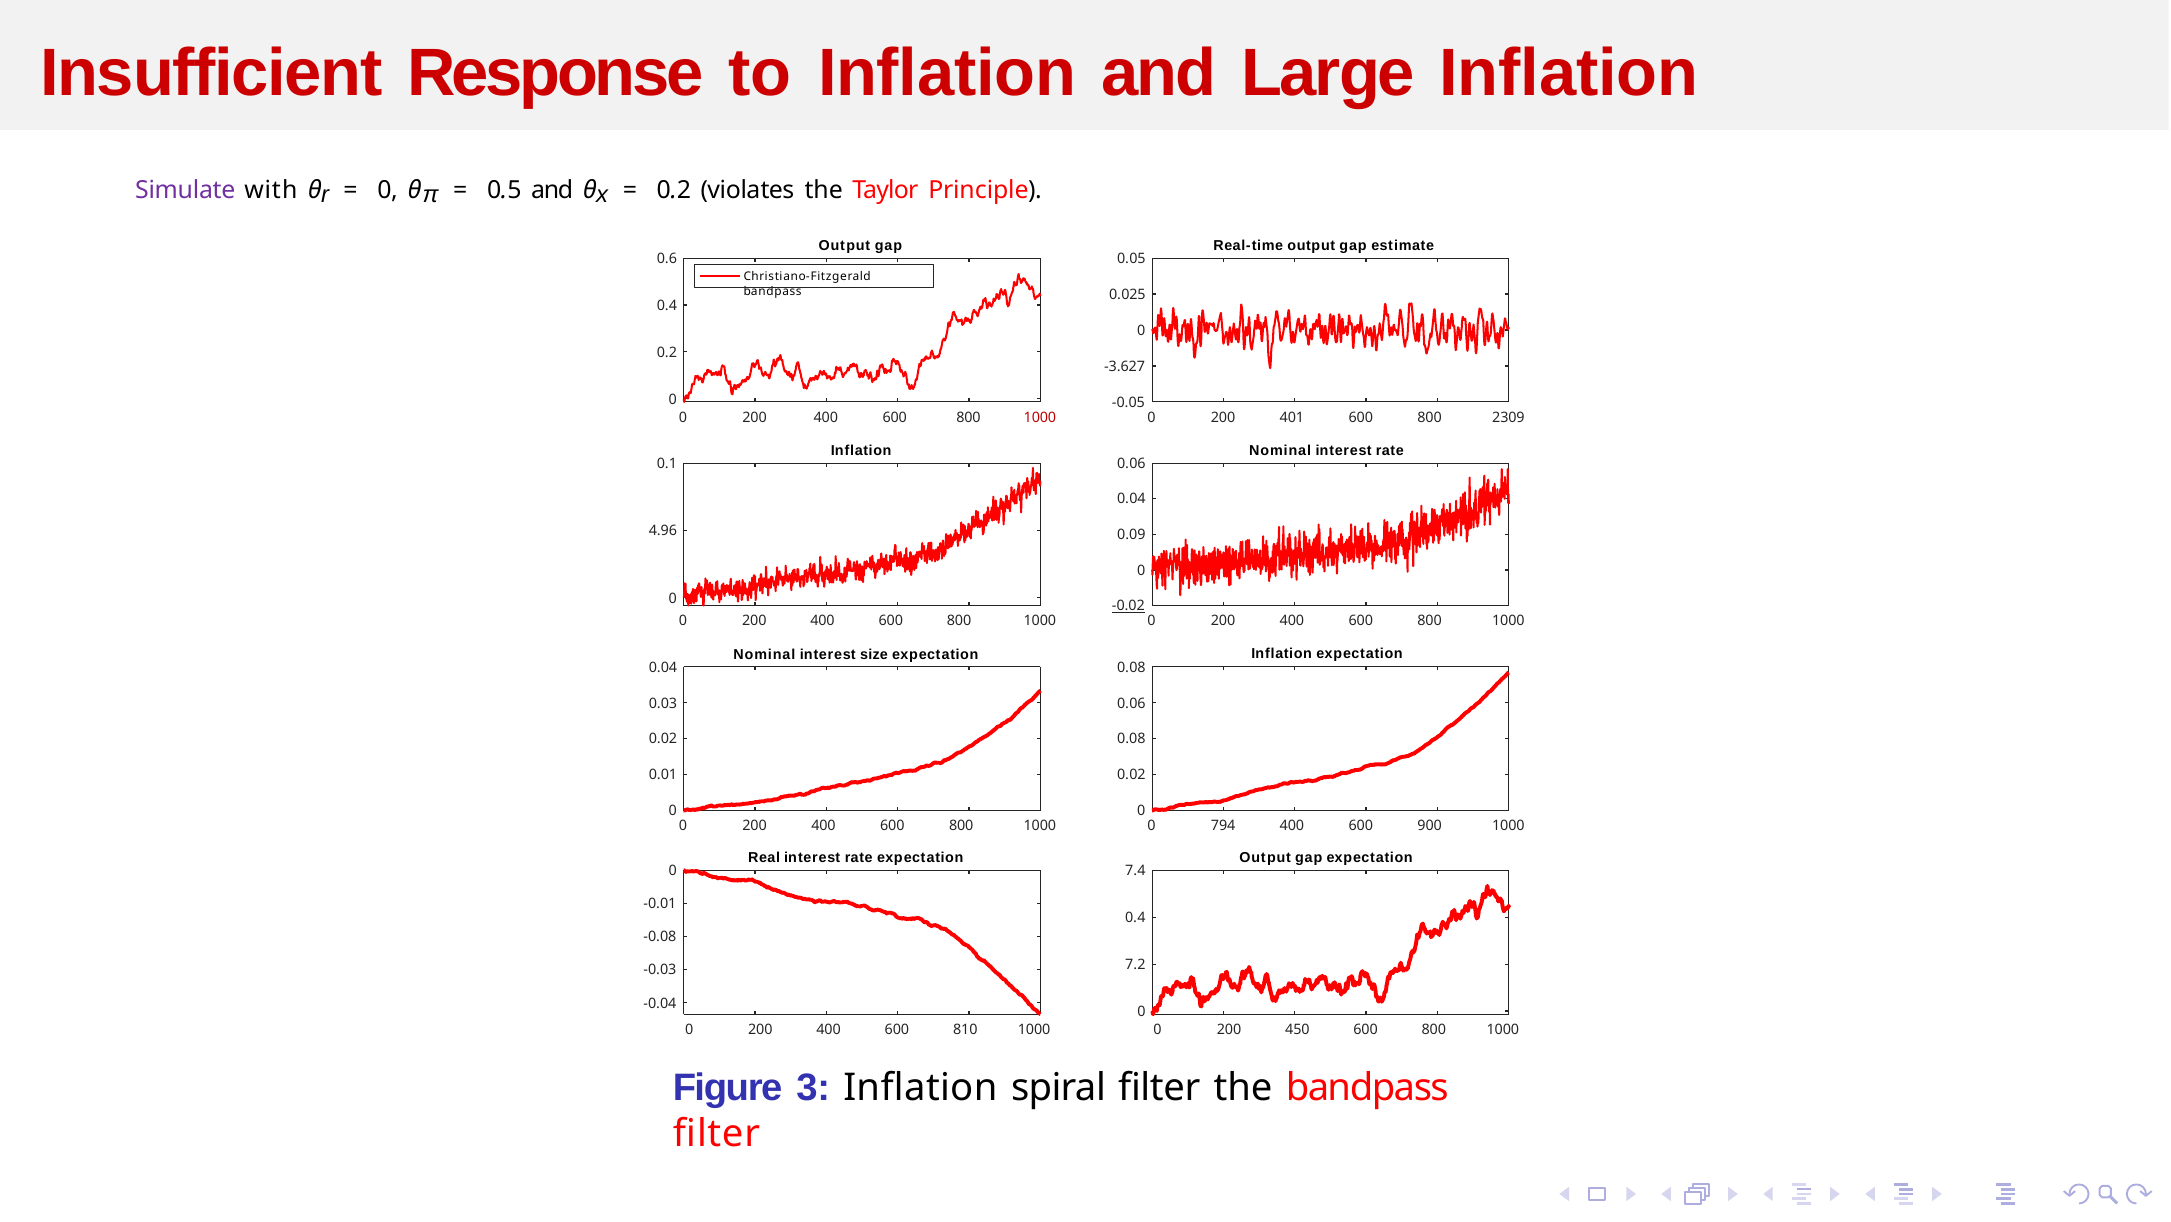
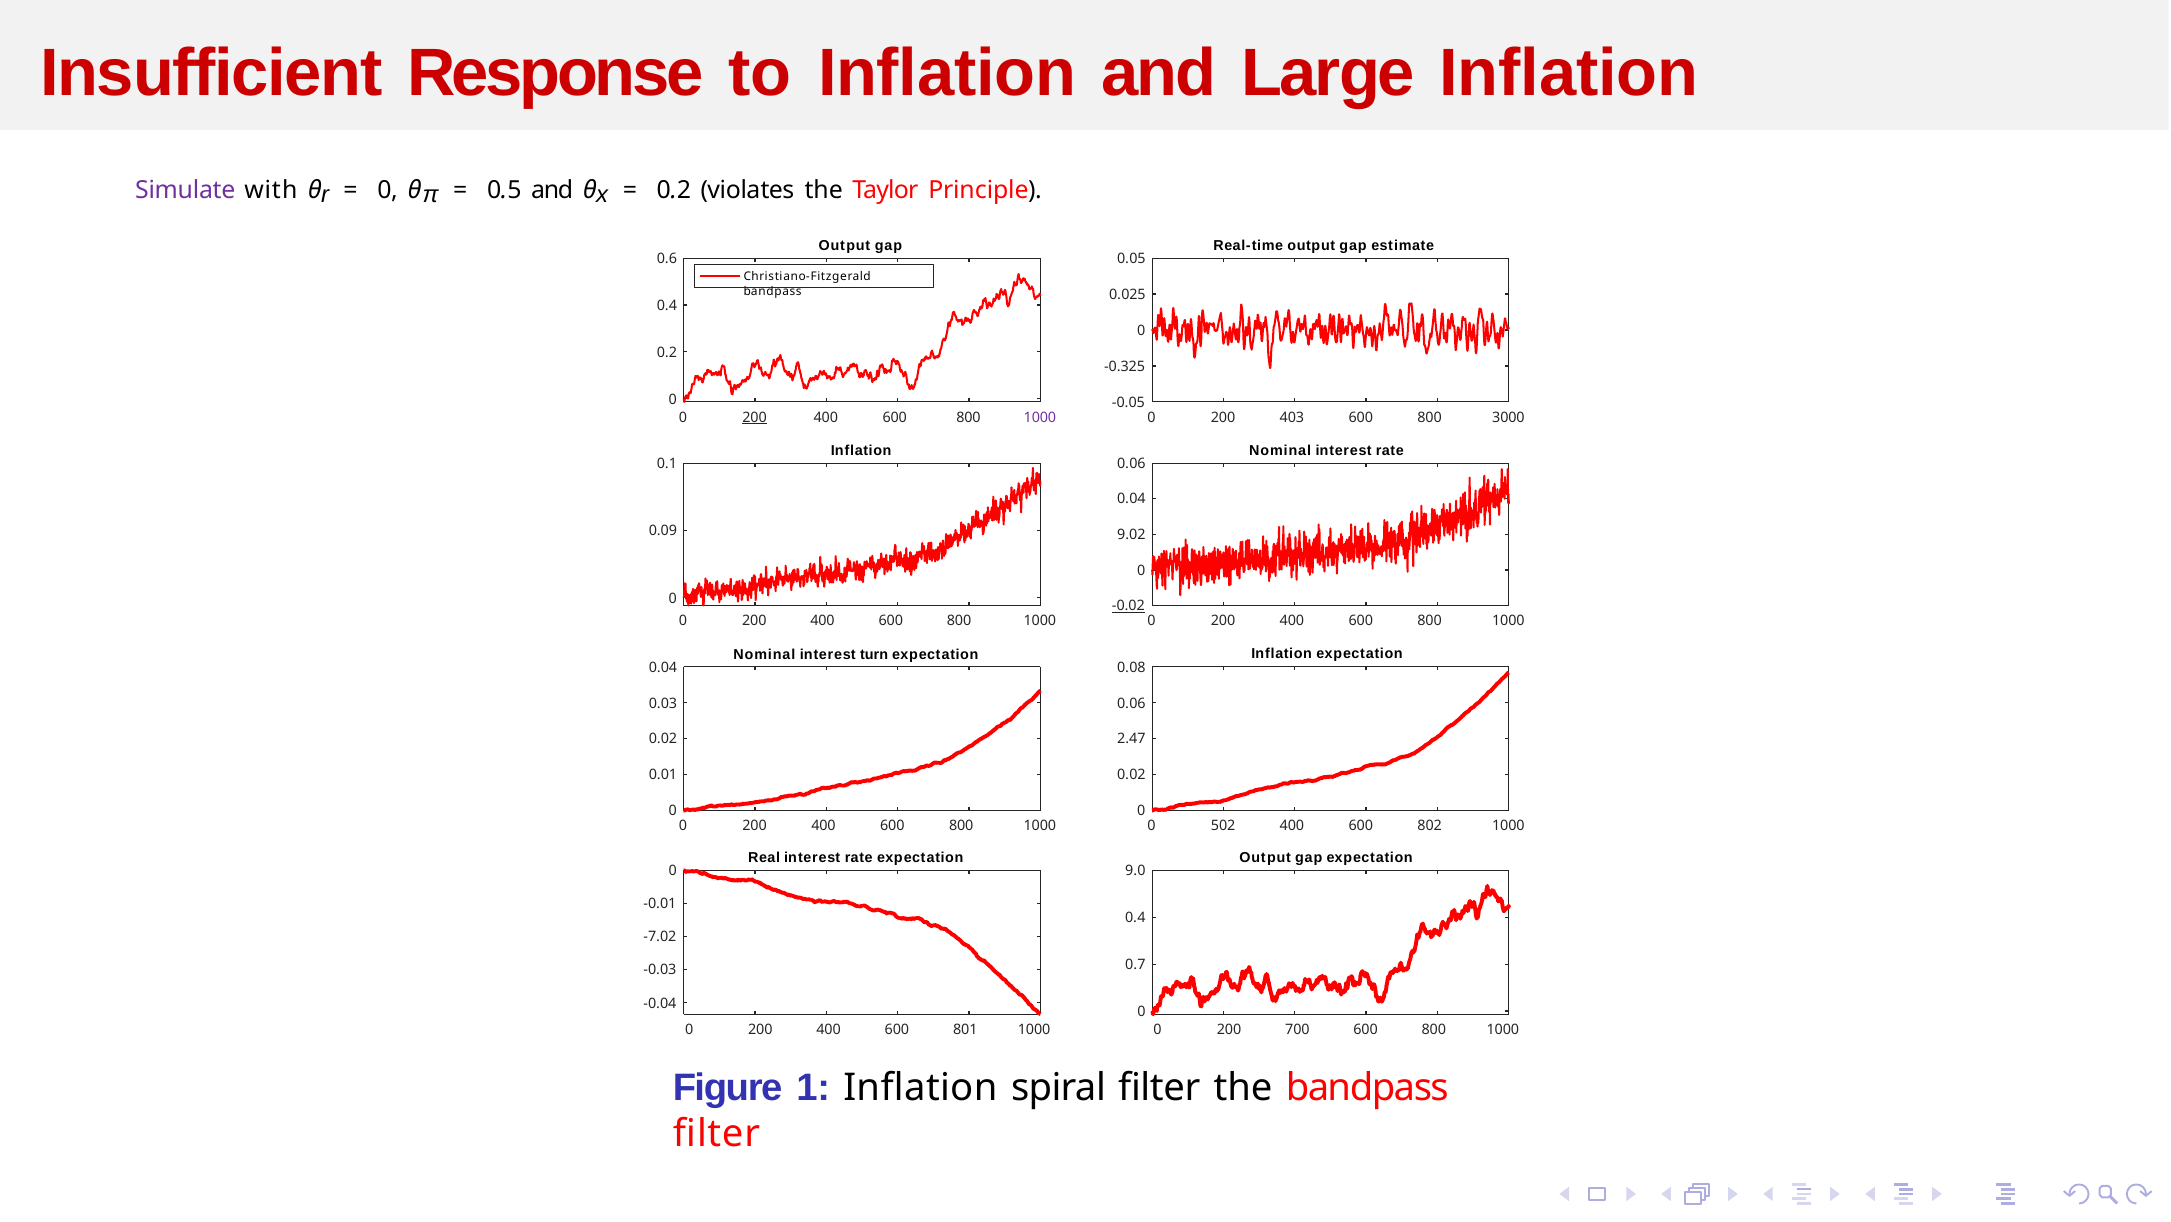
-3.627: -3.627 -> -0.325
200 at (755, 417) underline: none -> present
1000 at (1040, 417) colour: red -> purple
401: 401 -> 403
2309: 2309 -> 3000
4.96: 4.96 -> 0.09
0.09: 0.09 -> 9.02
size: size -> turn
0.08 at (1131, 739): 0.08 -> 2.47
794: 794 -> 502
900: 900 -> 802
7.4: 7.4 -> 9.0
-0.08: -0.08 -> -7.02
7.2: 7.2 -> 0.7
810: 810 -> 801
450: 450 -> 700
3: 3 -> 1
